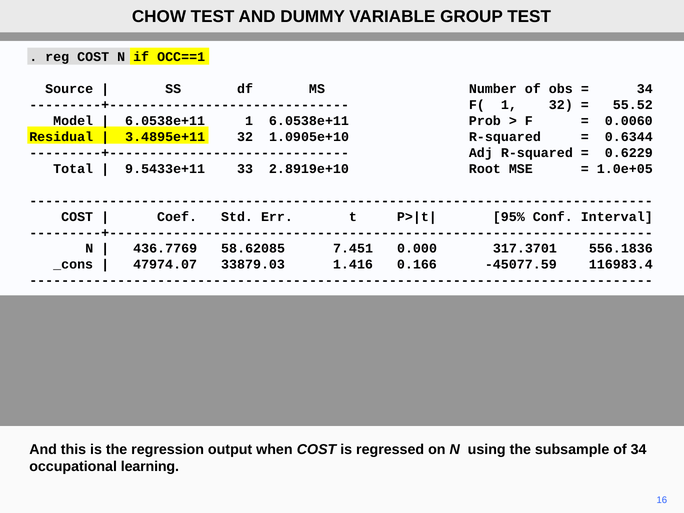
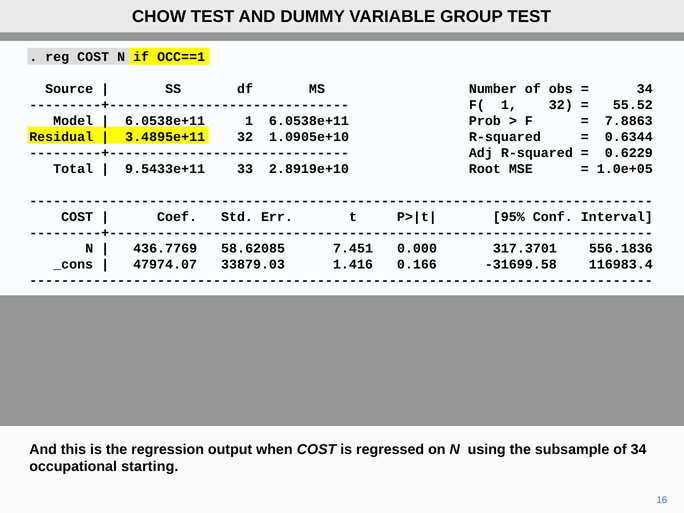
0.0060: 0.0060 -> 7.8863
-45077.59: -45077.59 -> -31699.58
learning: learning -> starting
